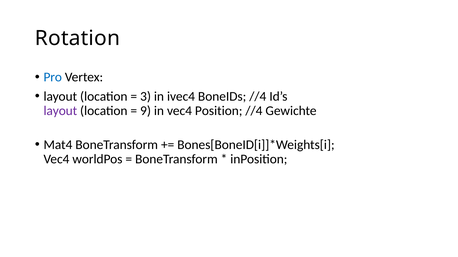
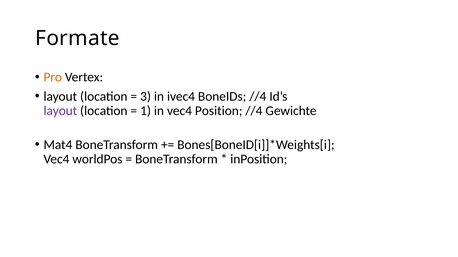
Rotation: Rotation -> Formate
Pro colour: blue -> orange
9: 9 -> 1
